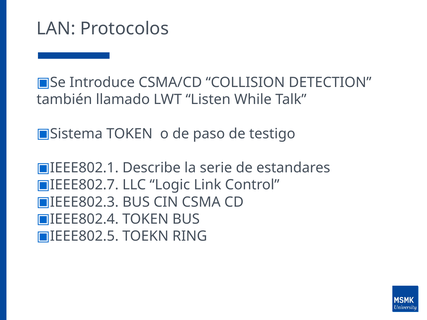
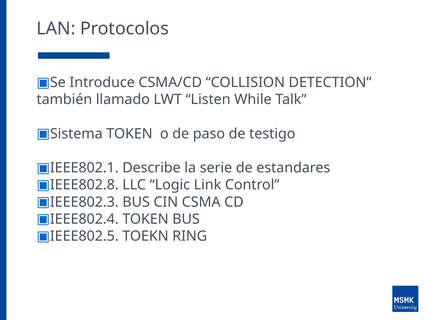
IEEE802.7: IEEE802.7 -> IEEE802.8
